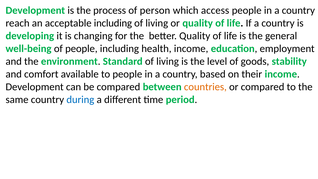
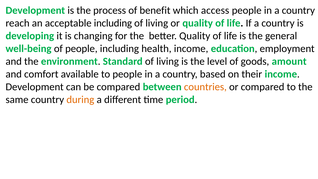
person: person -> benefit
stability: stability -> amount
during colour: blue -> orange
